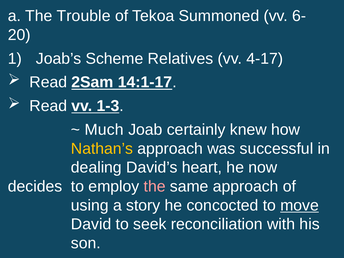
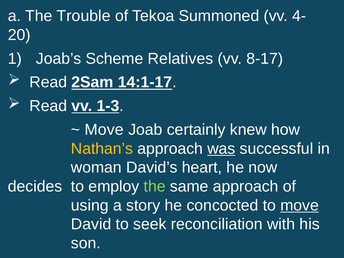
6-: 6- -> 4-
4-17: 4-17 -> 8-17
Much at (104, 130): Much -> Move
was underline: none -> present
dealing: dealing -> woman
the at (155, 186) colour: pink -> light green
